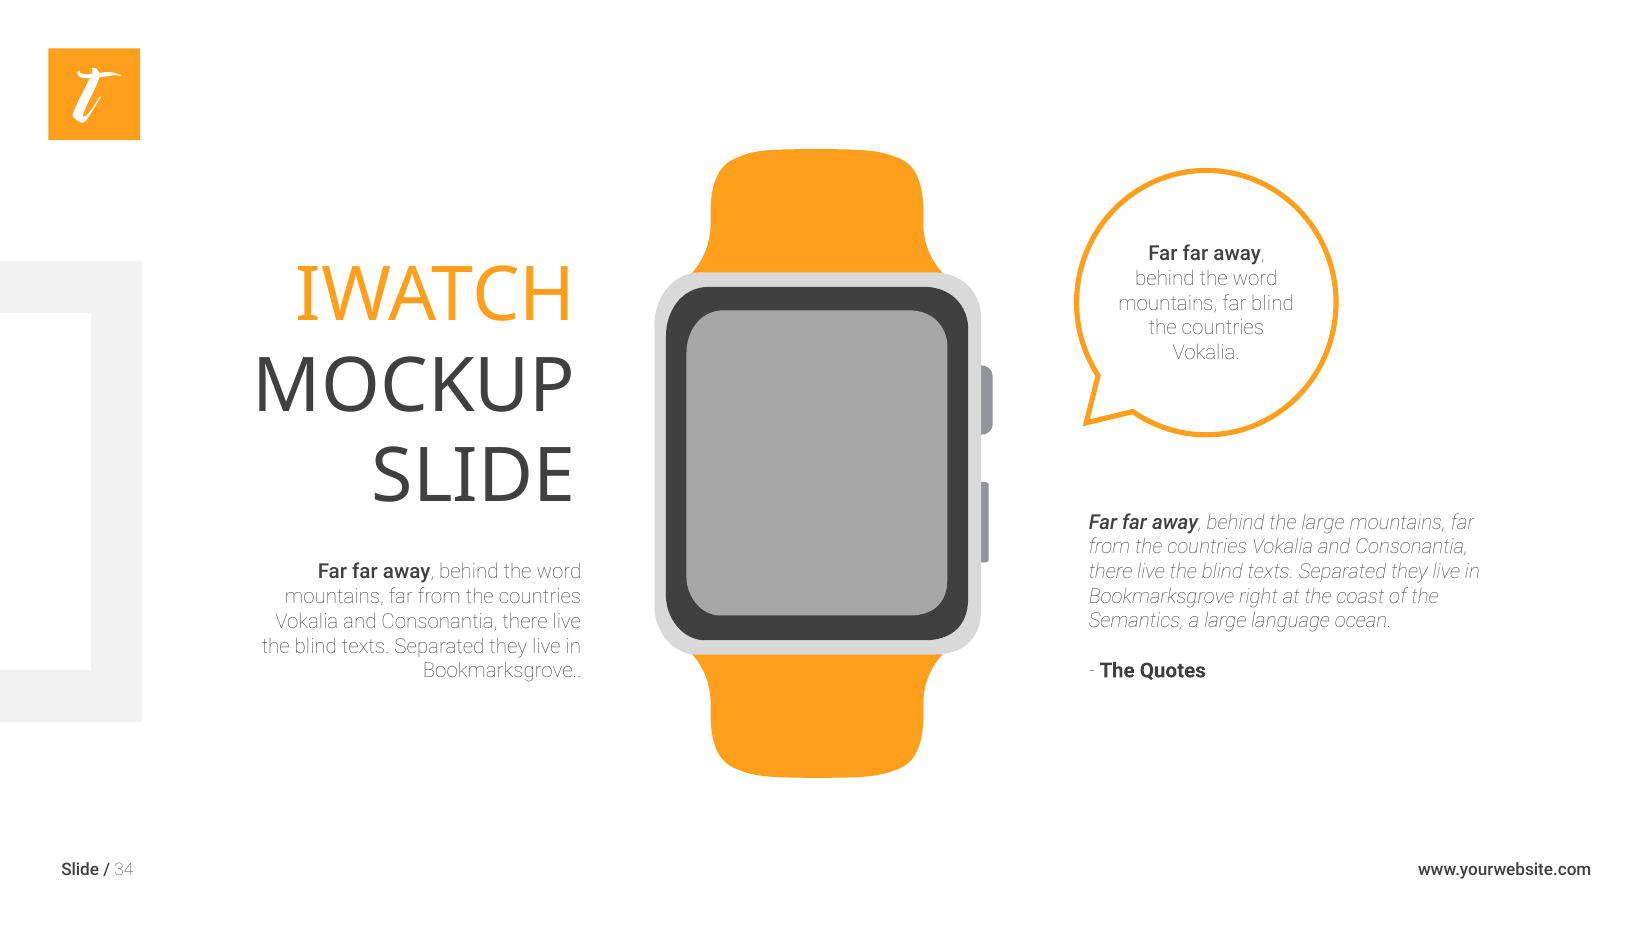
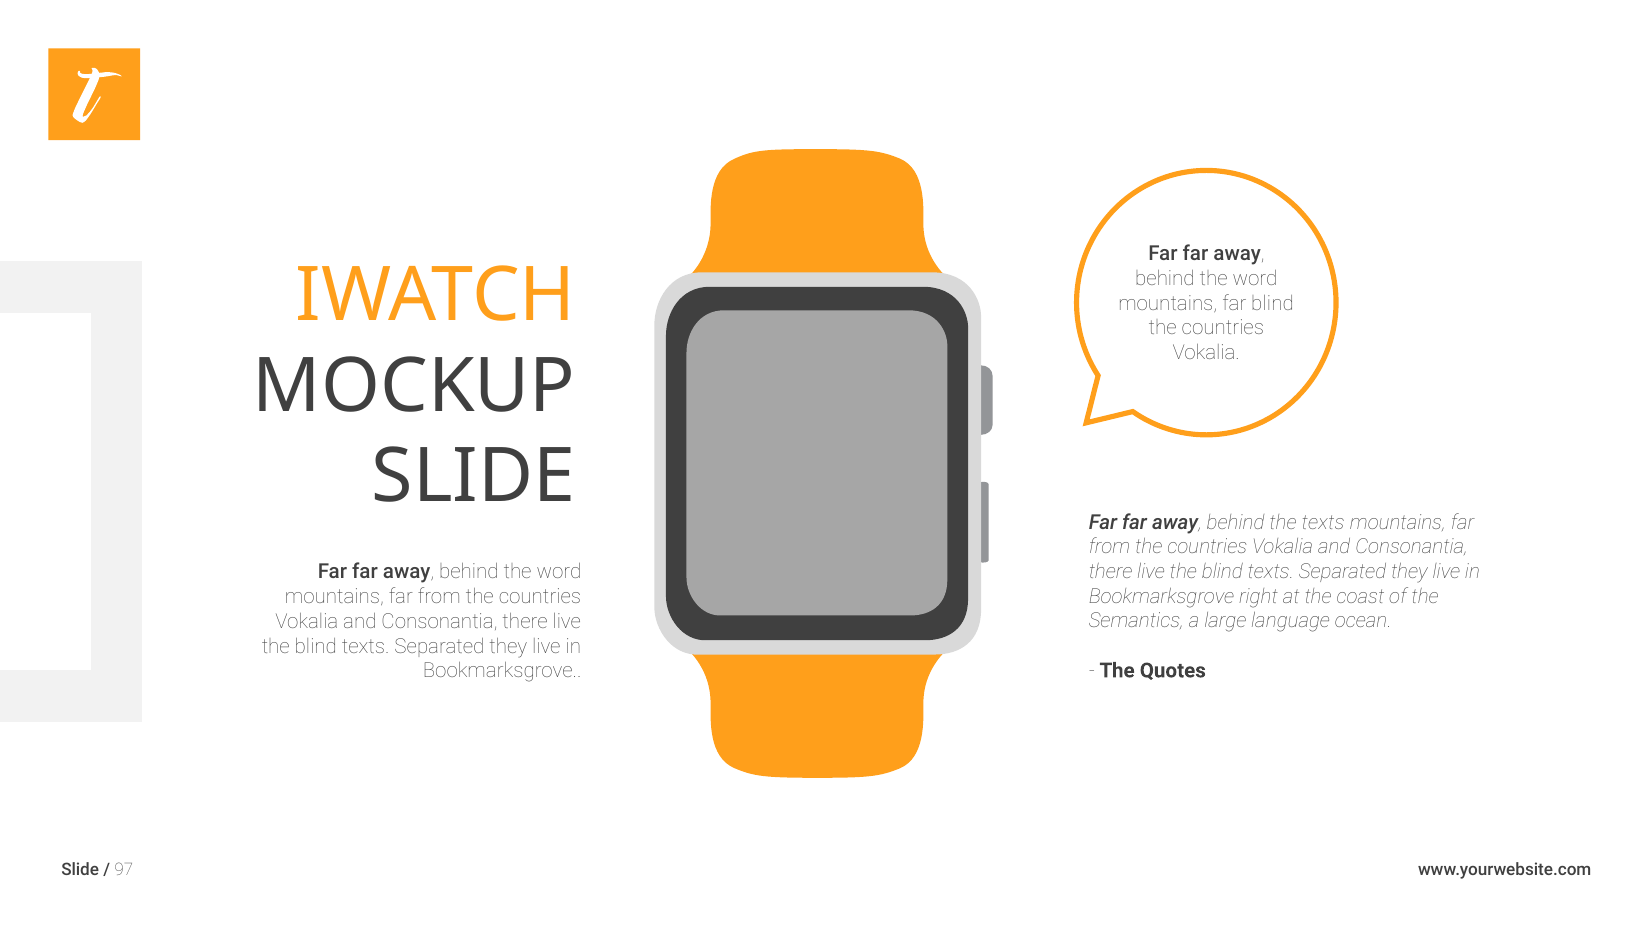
the large: large -> texts
34: 34 -> 97
